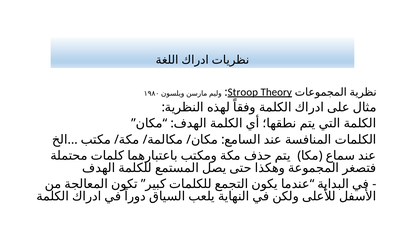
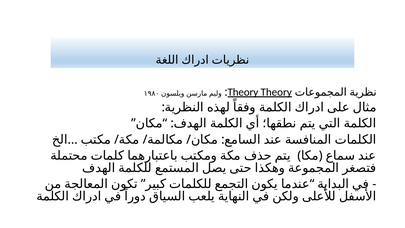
Stroop at (243, 92): Stroop -> Theory
